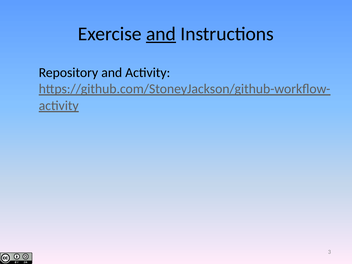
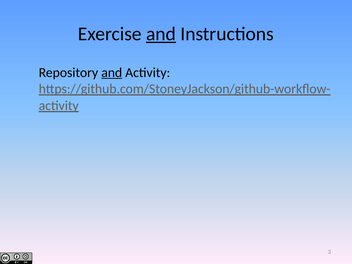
and at (112, 73) underline: none -> present
